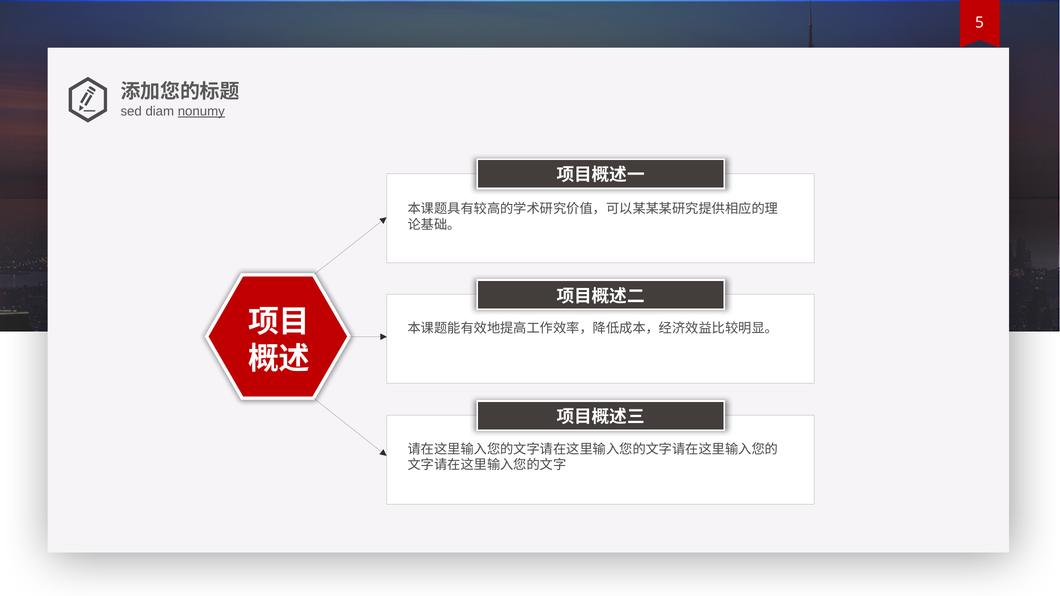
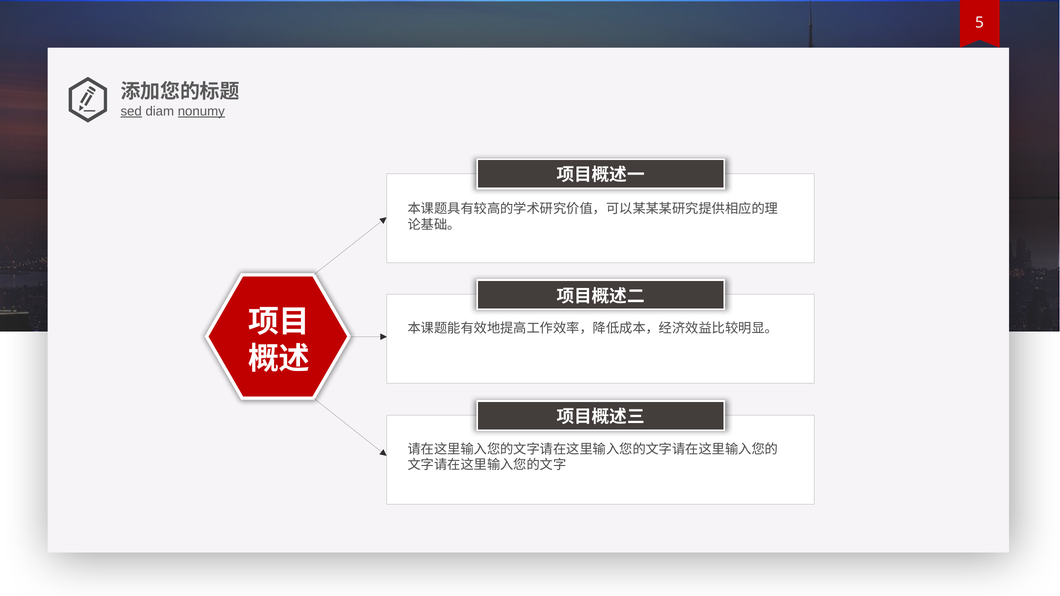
sed underline: none -> present
